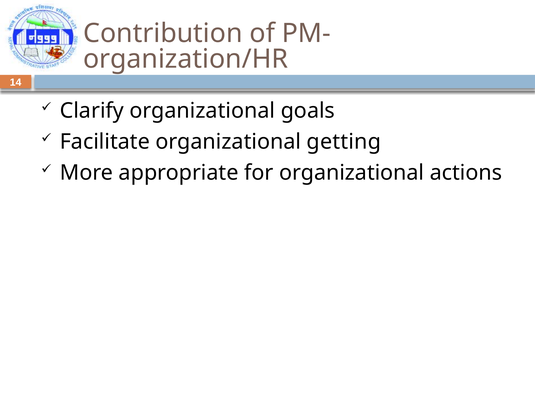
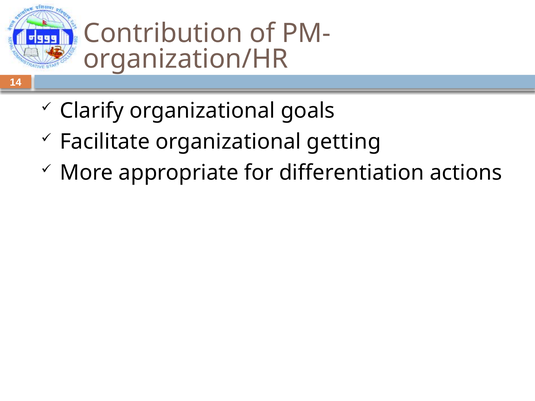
for organizational: organizational -> differentiation
